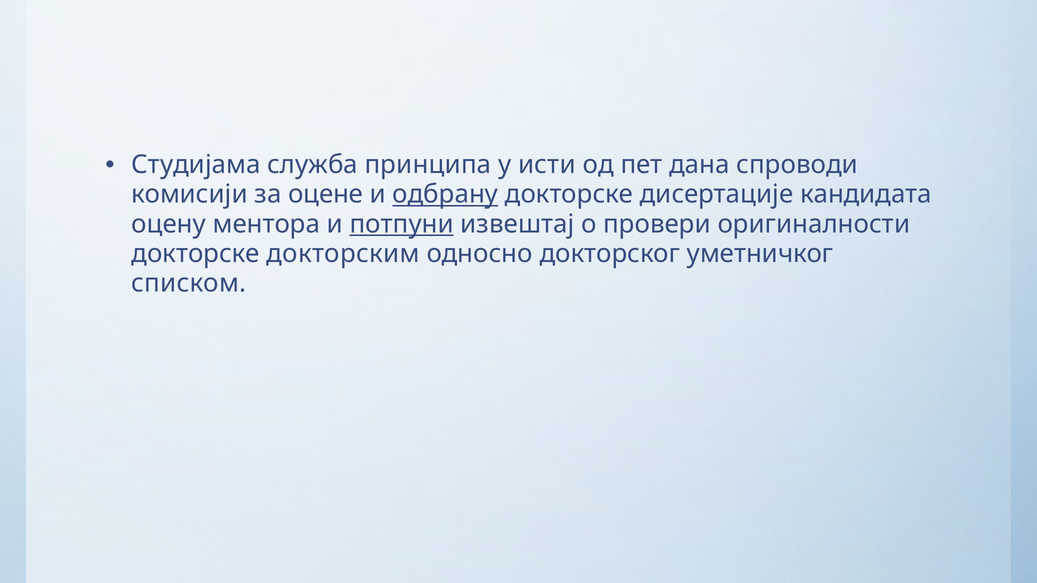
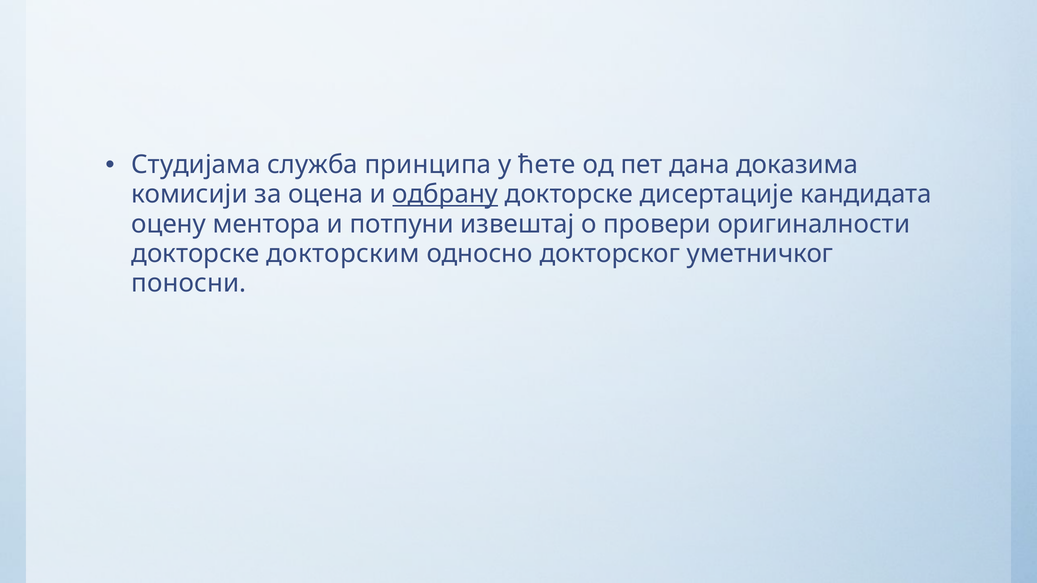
исти: исти -> ћете
спроводи: спроводи -> доказима
оцене: оцене -> оцена
потпуни underline: present -> none
списком: списком -> поносни
